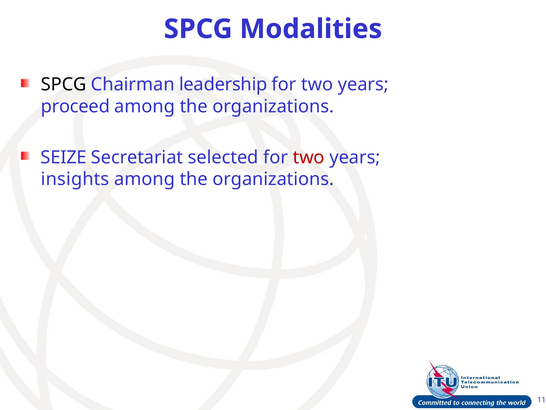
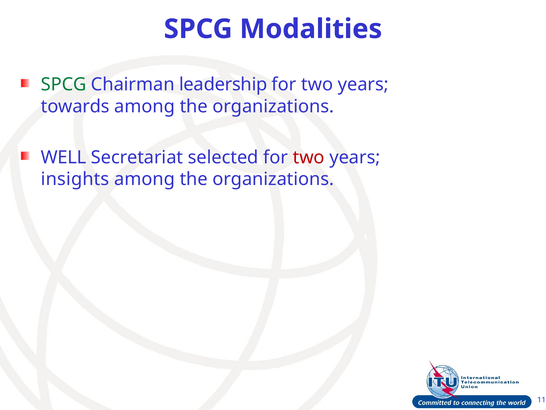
SPCG at (64, 84) colour: black -> green
proceed: proceed -> towards
SEIZE: SEIZE -> WELL
